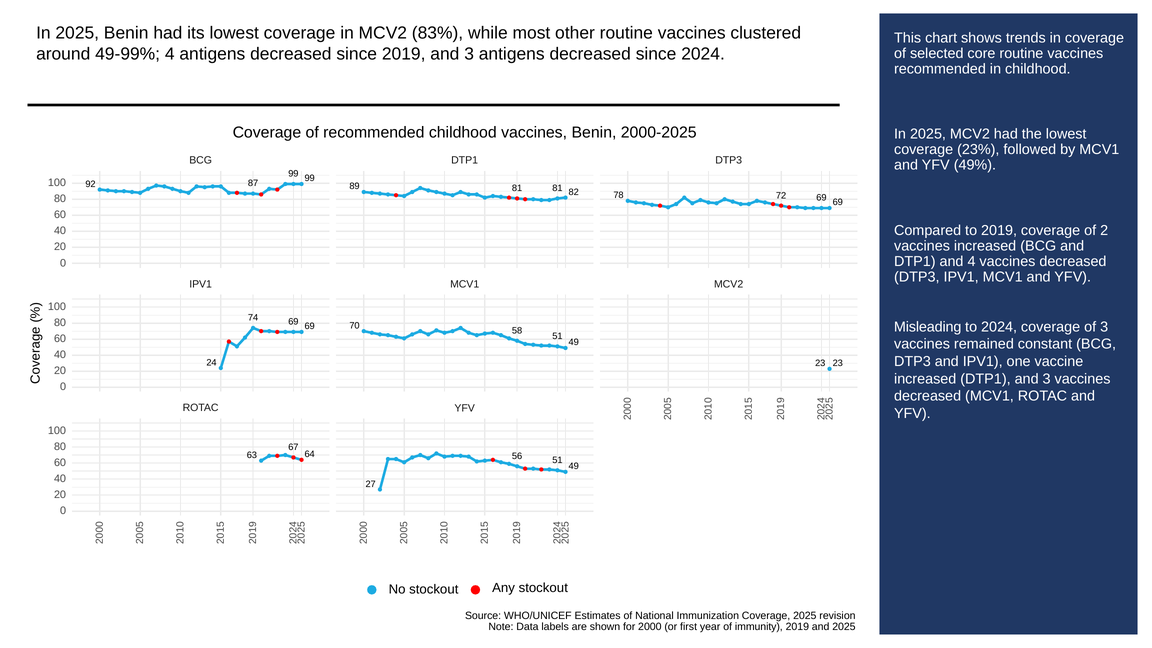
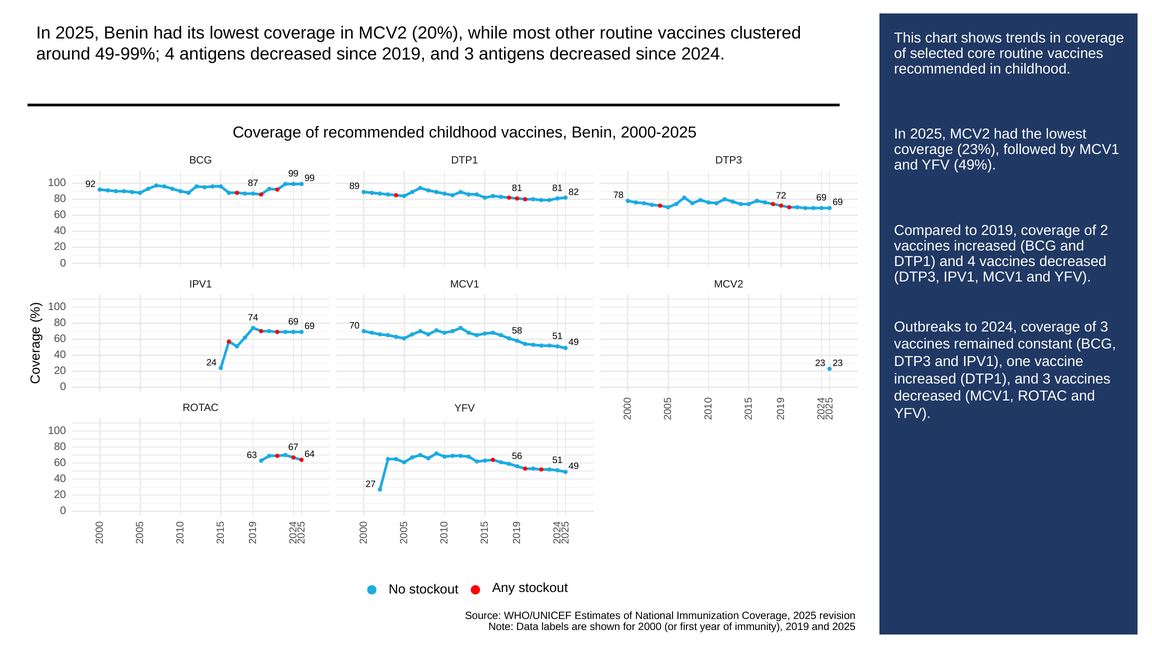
83%: 83% -> 20%
Misleading: Misleading -> Outbreaks
